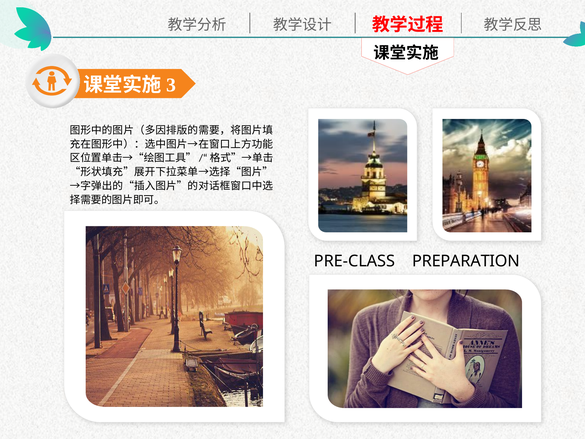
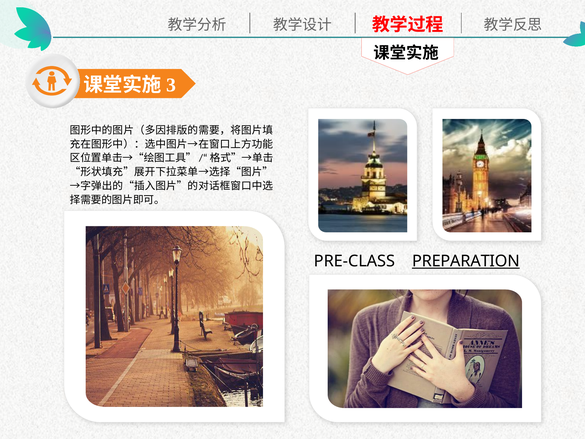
PREPARATION underline: none -> present
